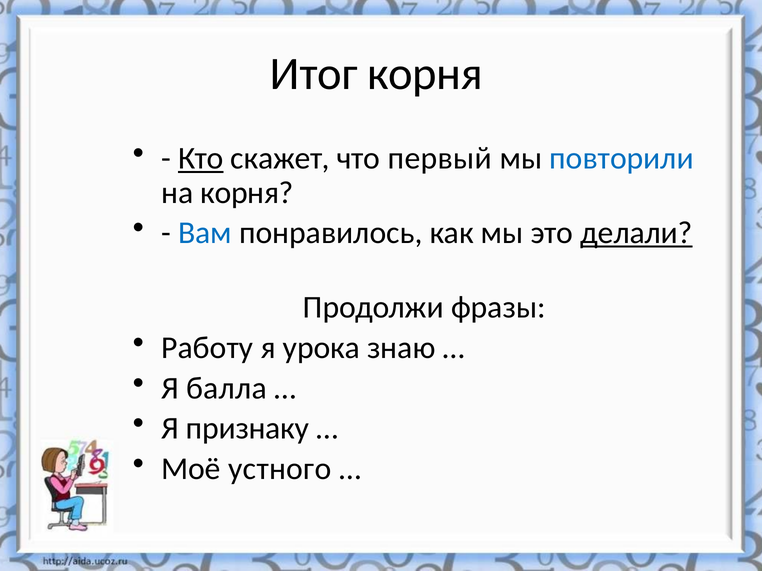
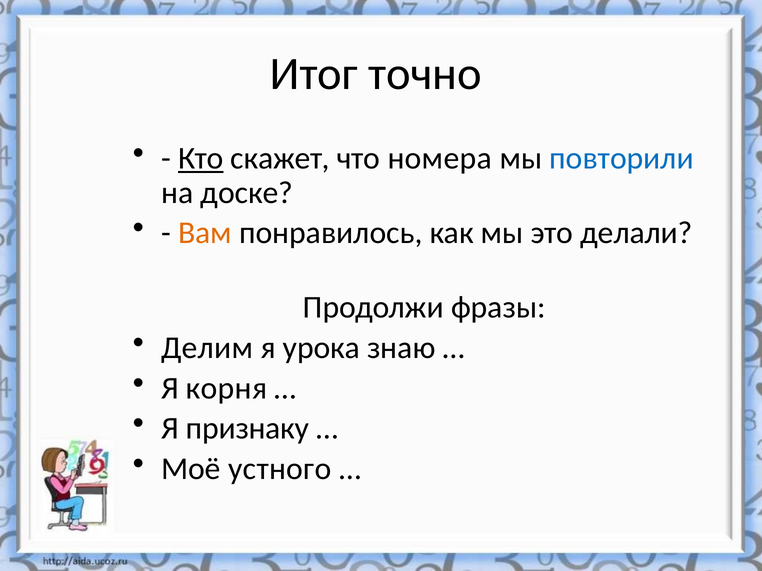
Итог корня: корня -> точно
первый: первый -> номера
на корня: корня -> доске
Вам colour: blue -> orange
делали underline: present -> none
Работу: Работу -> Делим
балла: балла -> корня
